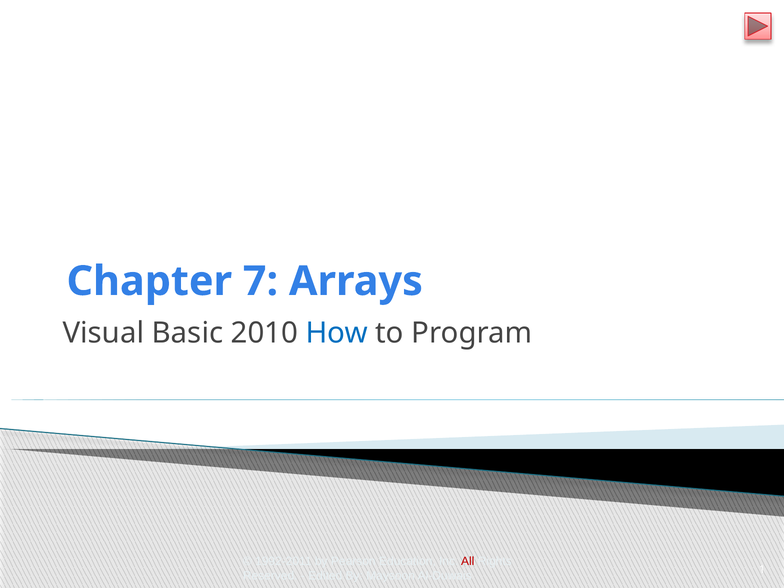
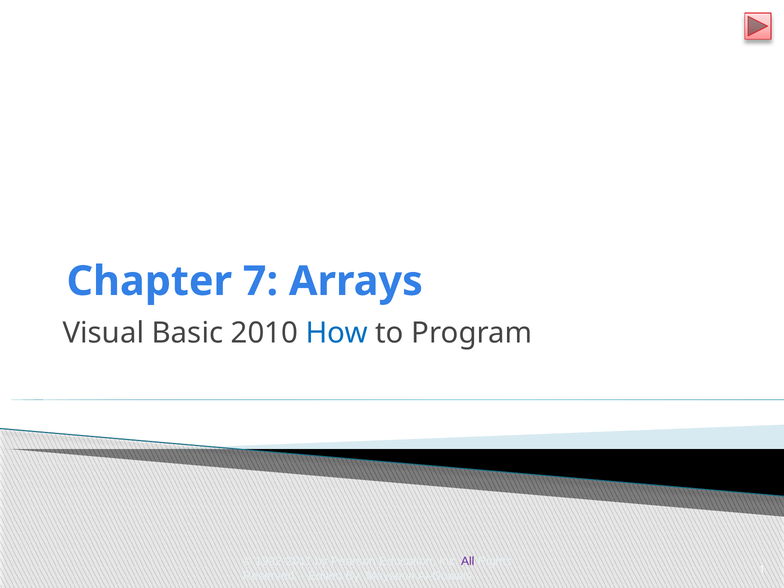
All colour: red -> purple
